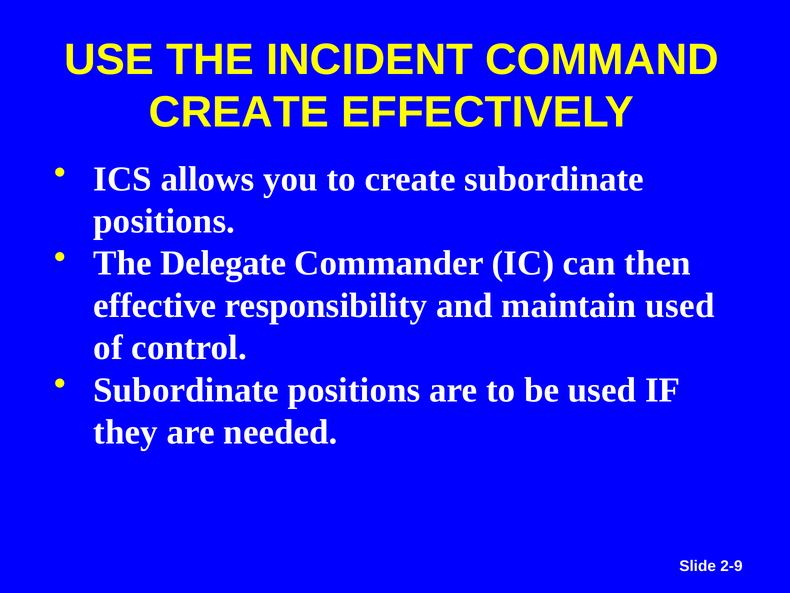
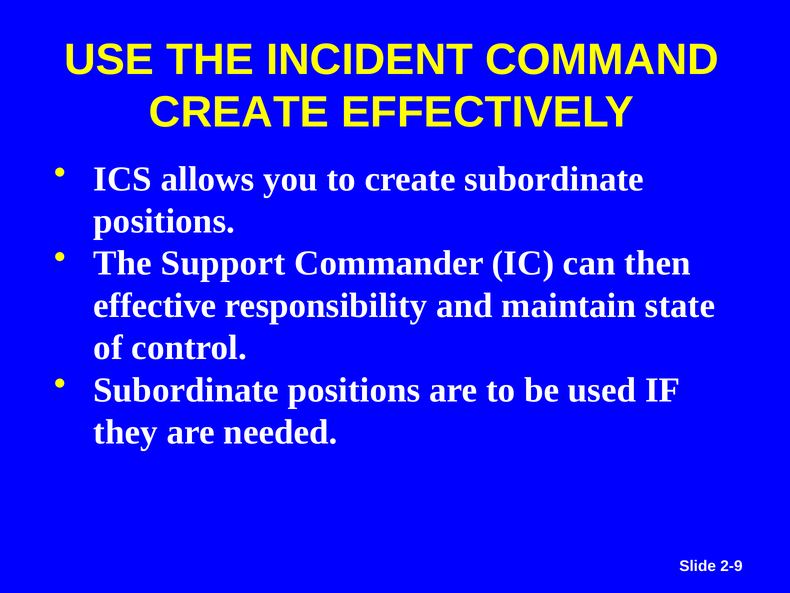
Delegate: Delegate -> Support
maintain used: used -> state
